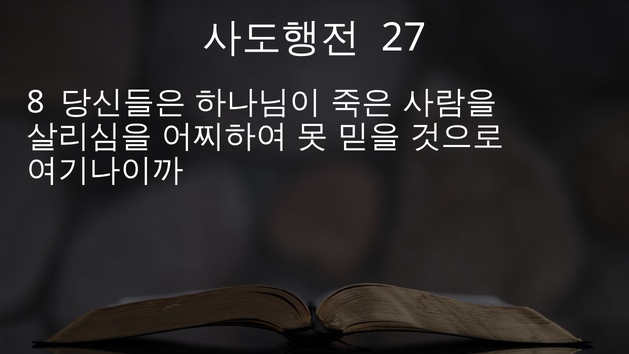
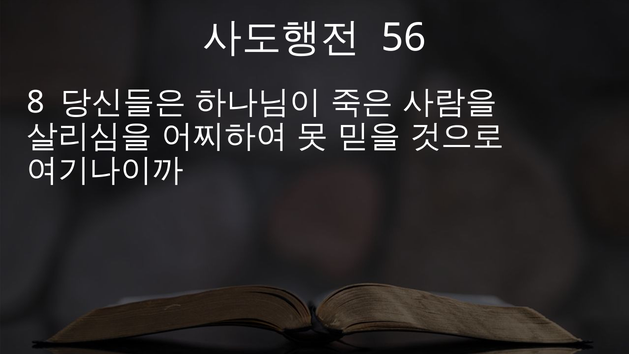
27: 27 -> 56
